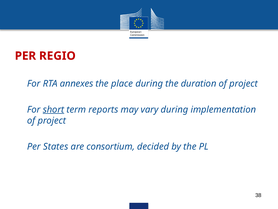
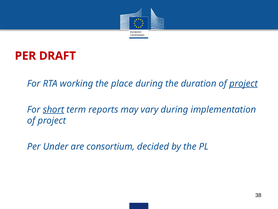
REGIO: REGIO -> DRAFT
annexes: annexes -> working
project at (244, 83) underline: none -> present
States: States -> Under
